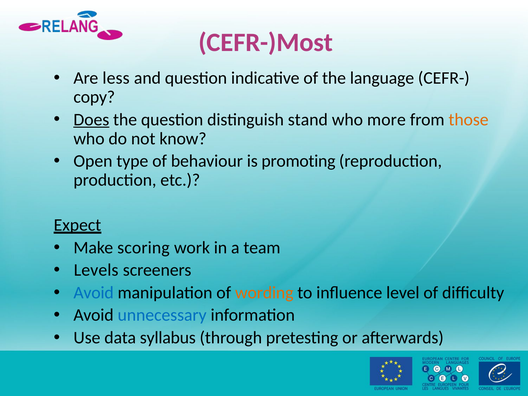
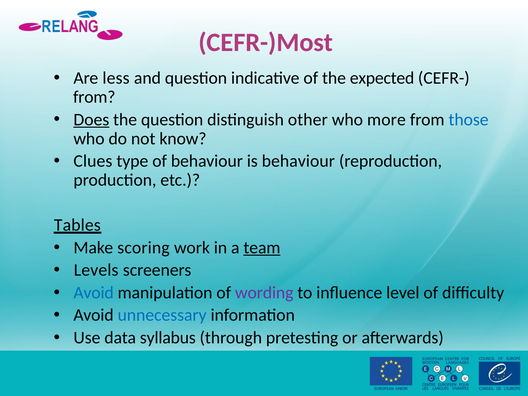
language: language -> expected
copy at (94, 97): copy -> from
stand: stand -> other
those colour: orange -> blue
Open: Open -> Clues
is promoting: promoting -> behaviour
Expect: Expect -> Tables
team underline: none -> present
wording colour: orange -> purple
